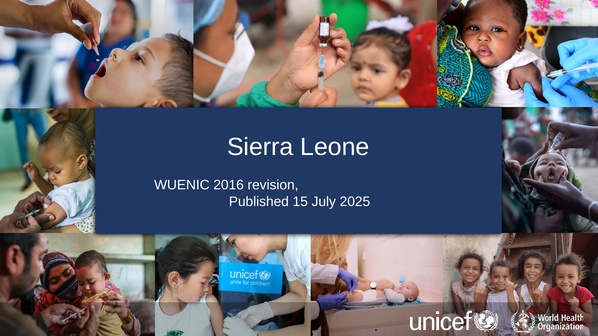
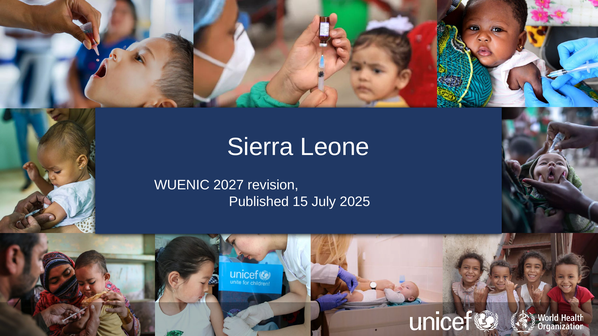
2016: 2016 -> 2027
